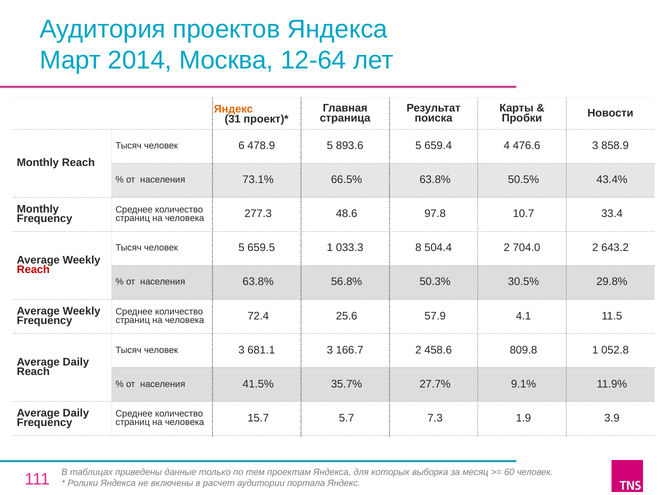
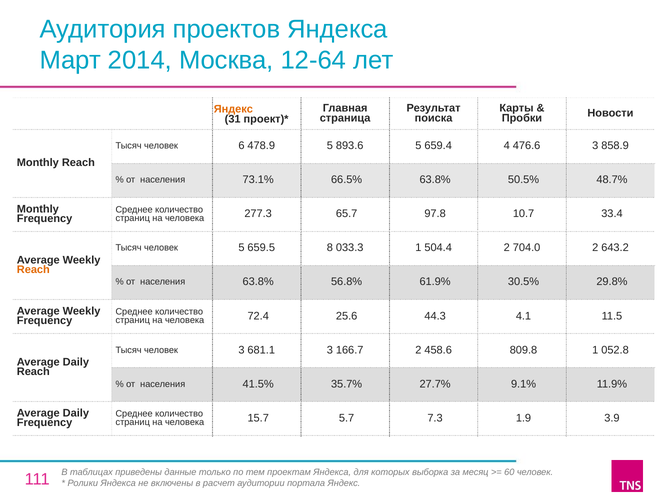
43.4%: 43.4% -> 48.7%
48.6: 48.6 -> 65.7
659.5 1: 1 -> 8
033.3 8: 8 -> 1
Reach at (33, 270) colour: red -> orange
50.3%: 50.3% -> 61.9%
57.9: 57.9 -> 44.3
